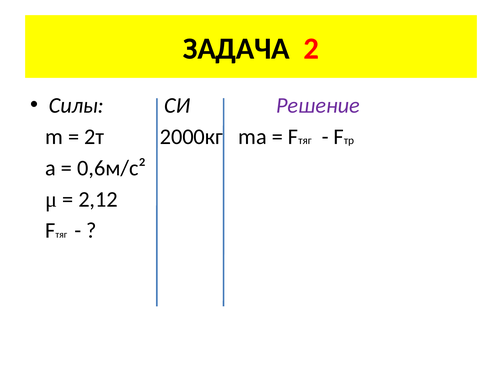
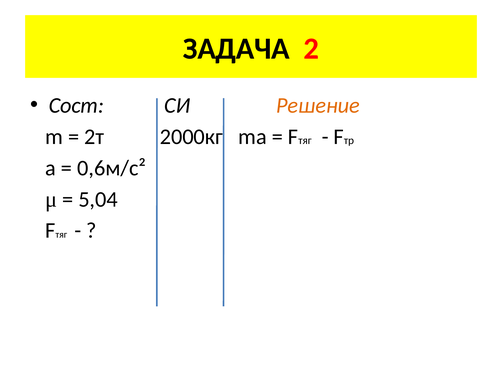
Силы: Силы -> Сост
Решение colour: purple -> orange
2,12: 2,12 -> 5,04
